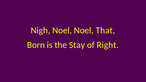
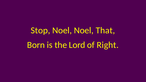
Nigh: Nigh -> Stop
Stay: Stay -> Lord
